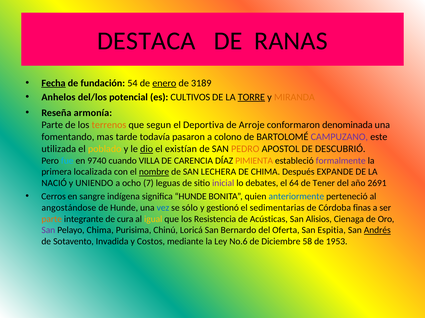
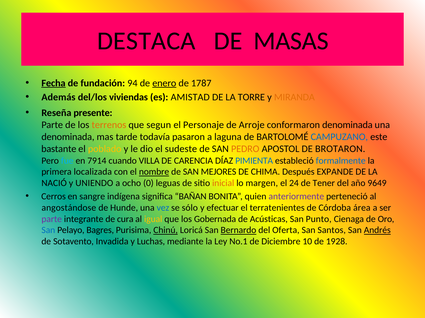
RANAS: RANAS -> MASAS
54: 54 -> 94
3189: 3189 -> 1787
Anhelos: Anhelos -> Además
potencial: potencial -> viviendas
CULTIVOS: CULTIVOS -> AMISTAD
TORRE underline: present -> none
armonía: armonía -> presente
Deportiva: Deportiva -> Personaje
fomentando at (68, 137): fomentando -> denominada
colono: colono -> laguna
CAMPUZANO colour: purple -> blue
utilizada: utilizada -> bastante
dio underline: present -> none
existían: existían -> sudeste
DESCUBRIÓ: DESCUBRIÓ -> BROTARON
9740: 9740 -> 7914
PIMIENTA colour: orange -> blue
formalmente colour: purple -> blue
LECHERA: LECHERA -> MEJORES
7: 7 -> 0
inicial colour: purple -> orange
debates: debates -> margen
64: 64 -> 24
2691: 2691 -> 9649
significa HUNDE: HUNDE -> BAÑAN
anteriormente colour: blue -> purple
gestionó: gestionó -> efectuar
sedimentarias: sedimentarias -> terratenientes
finas: finas -> área
parte at (52, 219) colour: orange -> purple
Resistencia: Resistencia -> Gobernada
Alisios: Alisios -> Punto
San at (48, 231) colour: purple -> blue
Pelayo Chima: Chima -> Bagres
Chinú underline: none -> present
Bernardo underline: none -> present
Espitia: Espitia -> Santos
Costos: Costos -> Luchas
No.6: No.6 -> No.1
58: 58 -> 10
1953: 1953 -> 1928
